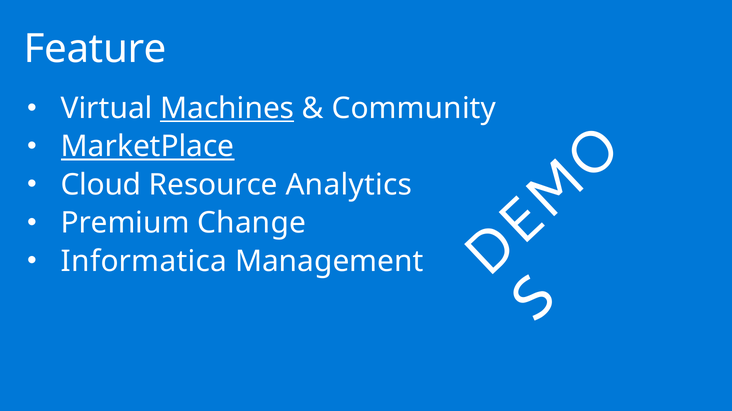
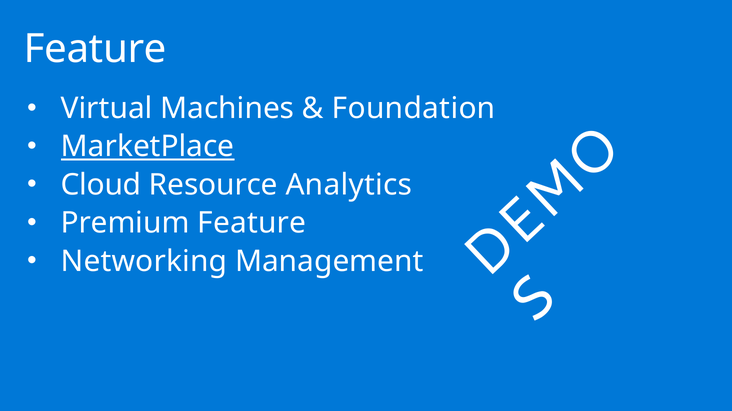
Machines underline: present -> none
Community: Community -> Foundation
Premium Change: Change -> Feature
Informatica: Informatica -> Networking
